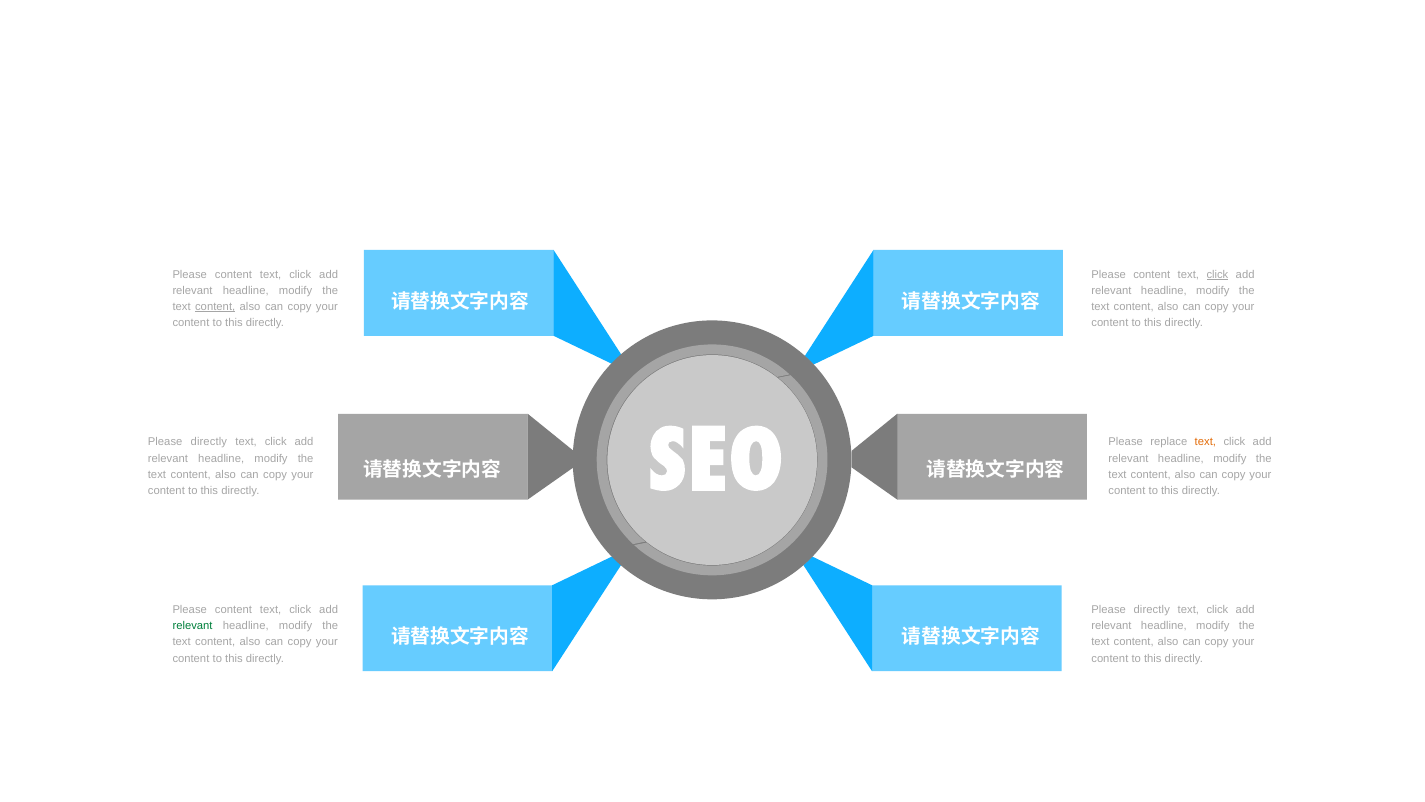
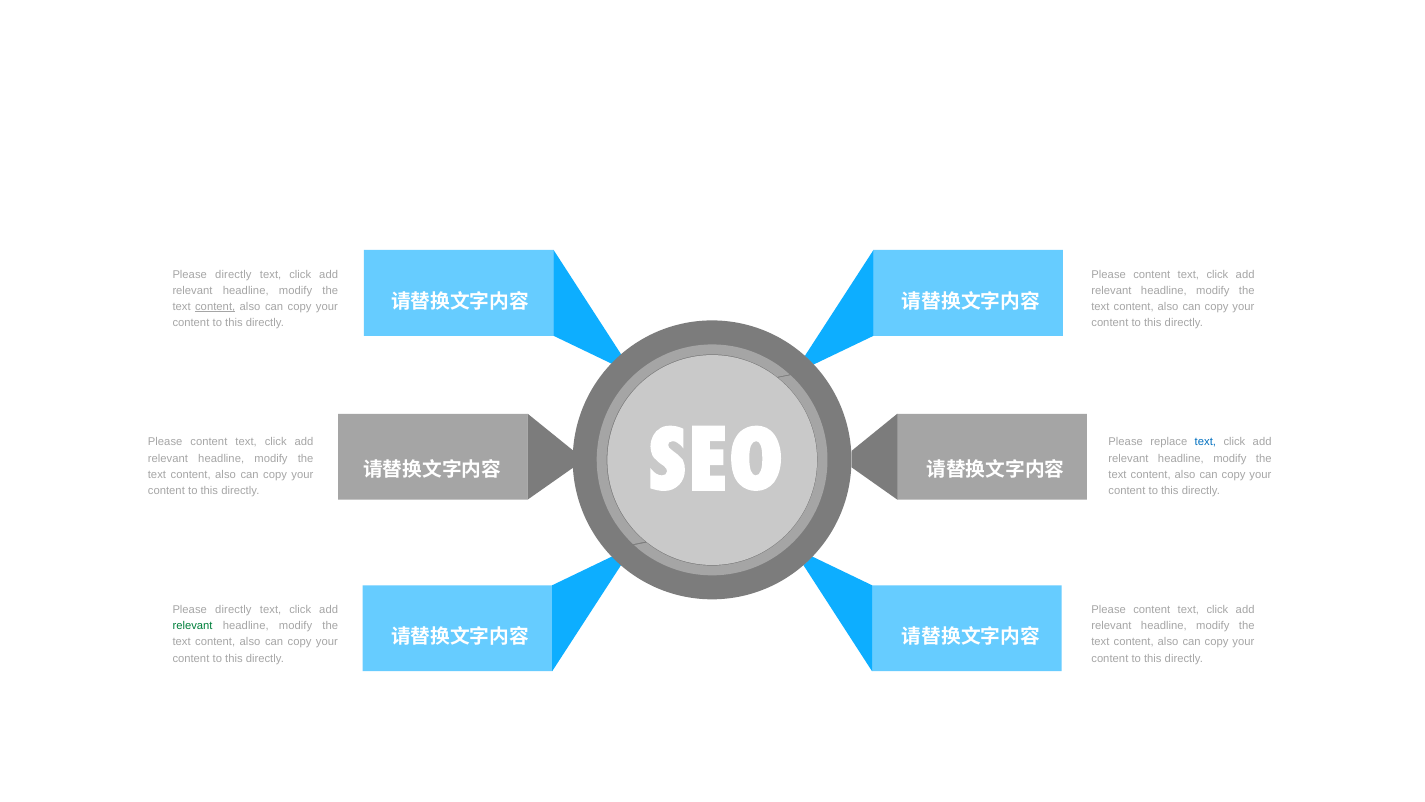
content at (233, 274): content -> directly
click at (1217, 274) underline: present -> none
directly at (209, 442): directly -> content
text at (1205, 442) colour: orange -> blue
content at (233, 610): content -> directly
directly at (1152, 610): directly -> content
